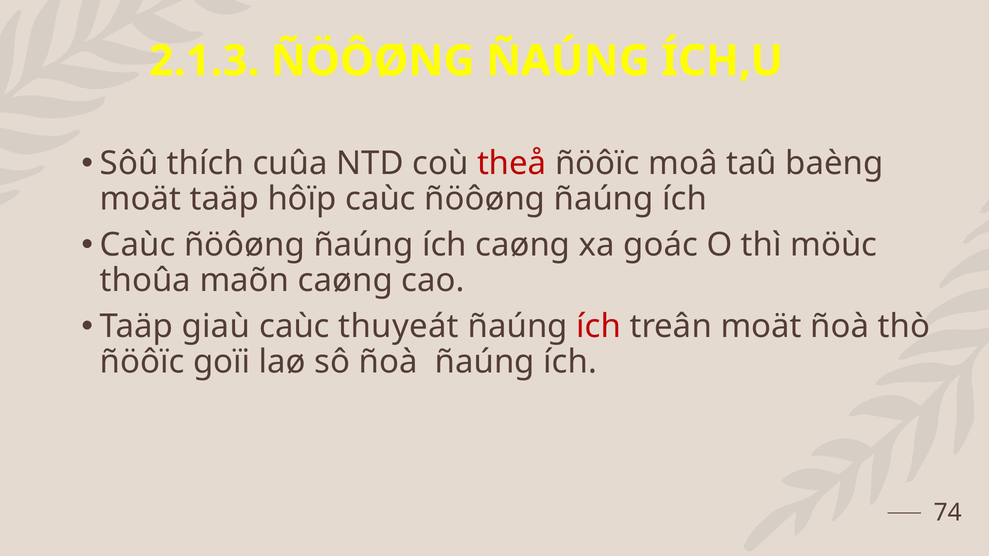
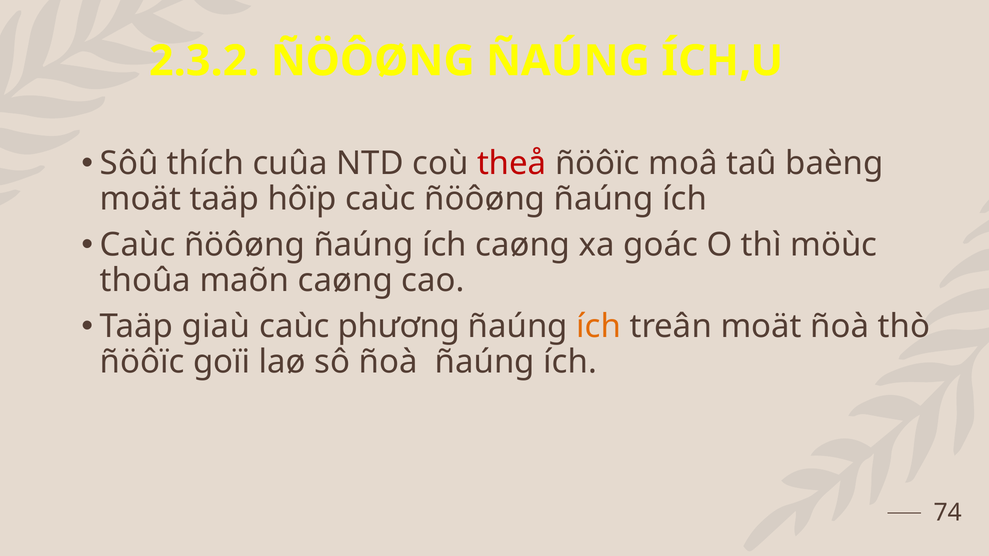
2.1.3: 2.1.3 -> 2.3.2
thuyeát: thuyeát -> phương
ích at (599, 327) colour: red -> orange
